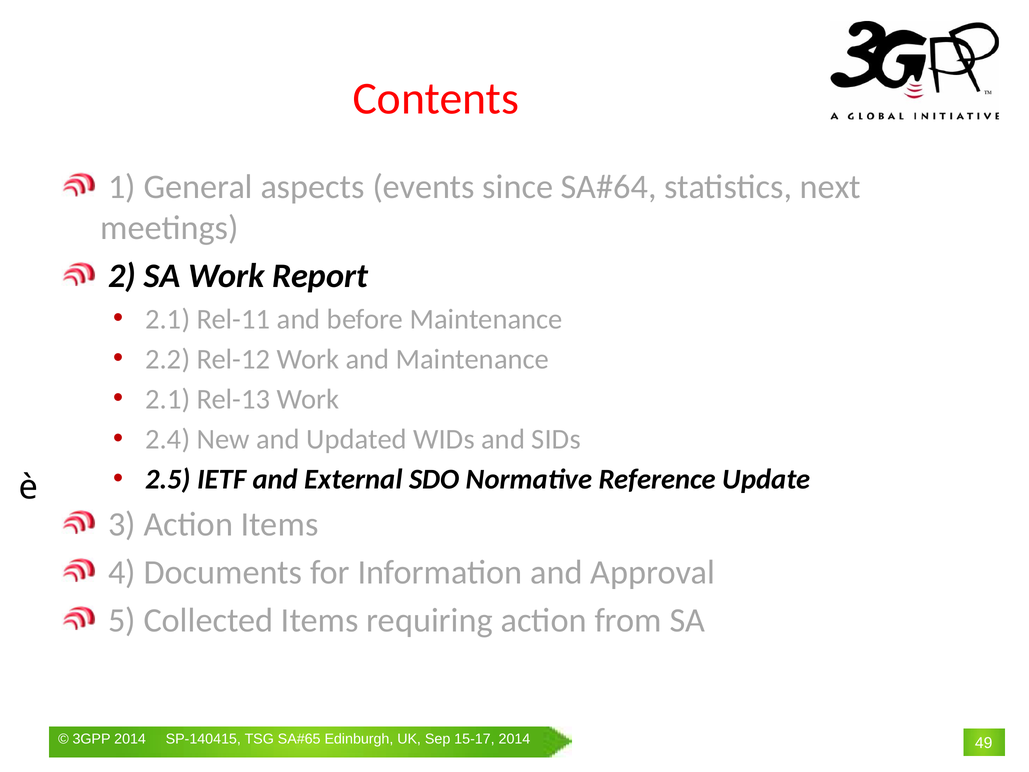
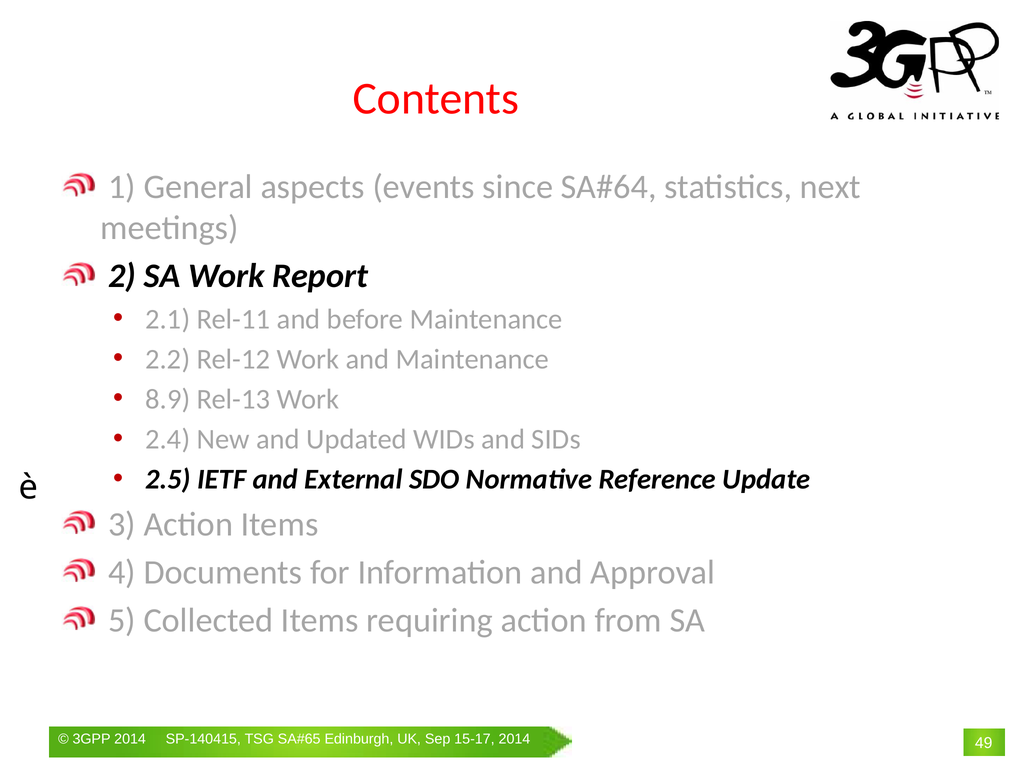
2.1 at (168, 399): 2.1 -> 8.9
